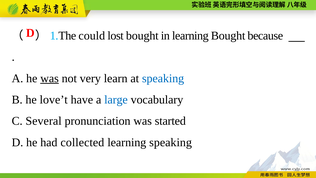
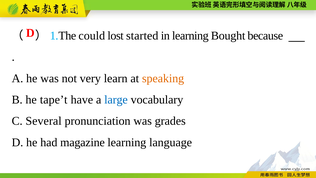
lost bought: bought -> started
was at (50, 78) underline: present -> none
speaking at (163, 78) colour: blue -> orange
love’t: love’t -> tape’t
started: started -> grades
collected: collected -> magazine
learning speaking: speaking -> language
